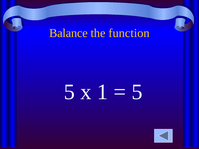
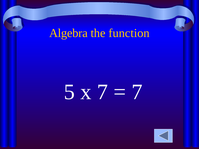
Balance: Balance -> Algebra
x 1: 1 -> 7
5 at (137, 92): 5 -> 7
